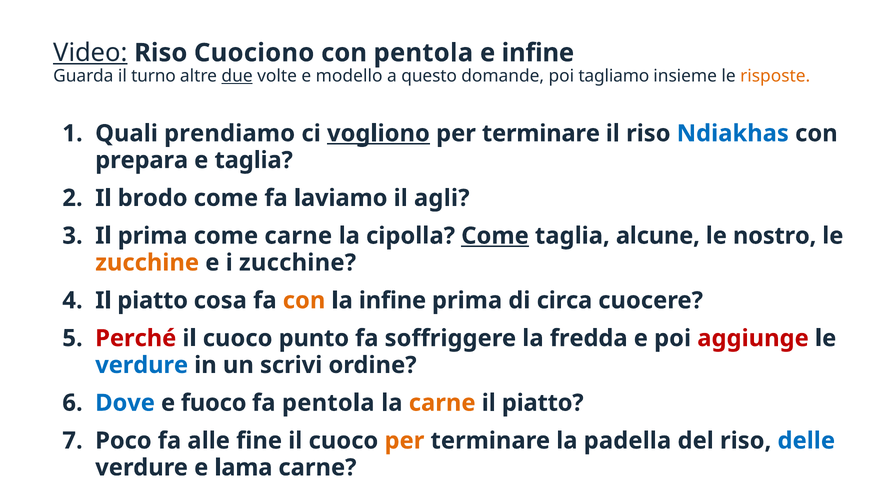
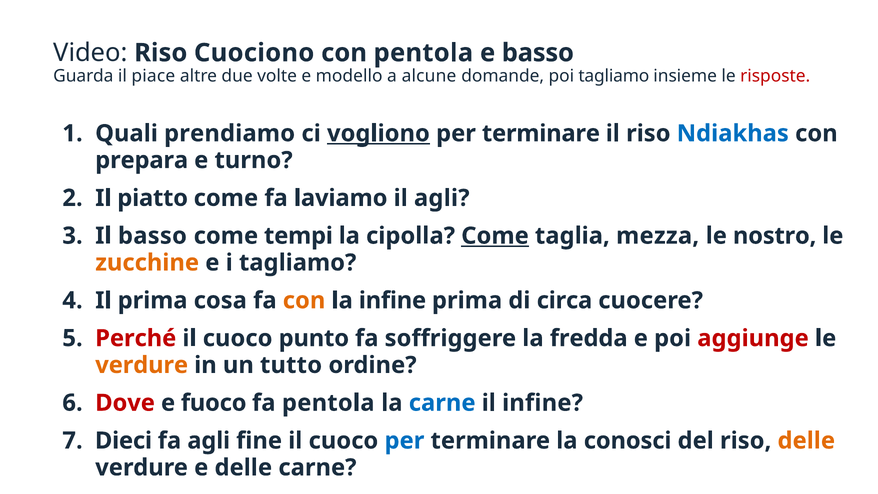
Video underline: present -> none
e infine: infine -> basso
turno: turno -> piace
due underline: present -> none
questo: questo -> alcune
risposte colour: orange -> red
e taglia: taglia -> turno
brodo: brodo -> piatto
Il prima: prima -> basso
come carne: carne -> tempi
alcune: alcune -> mezza
i zucchine: zucchine -> tagliamo
piatto at (153, 300): piatto -> prima
verdure at (142, 365) colour: blue -> orange
scrivi: scrivi -> tutto
Dove colour: blue -> red
carne at (442, 403) colour: orange -> blue
piatto at (543, 403): piatto -> infine
Poco: Poco -> Dieci
fa alle: alle -> agli
per at (404, 441) colour: orange -> blue
padella: padella -> conosci
delle at (806, 441) colour: blue -> orange
e lama: lama -> delle
